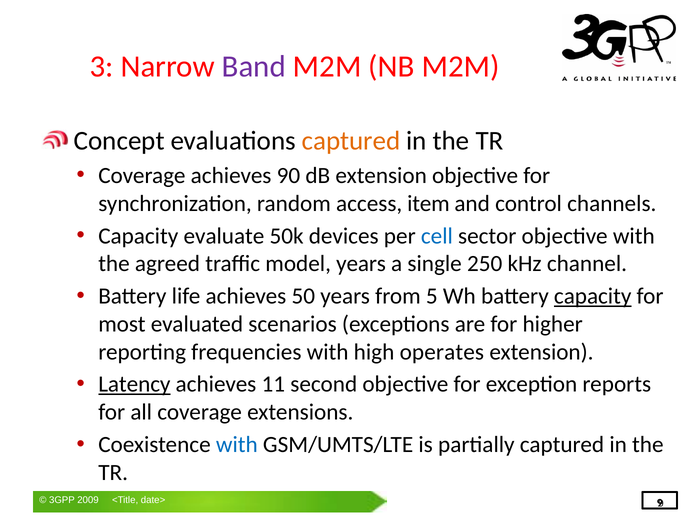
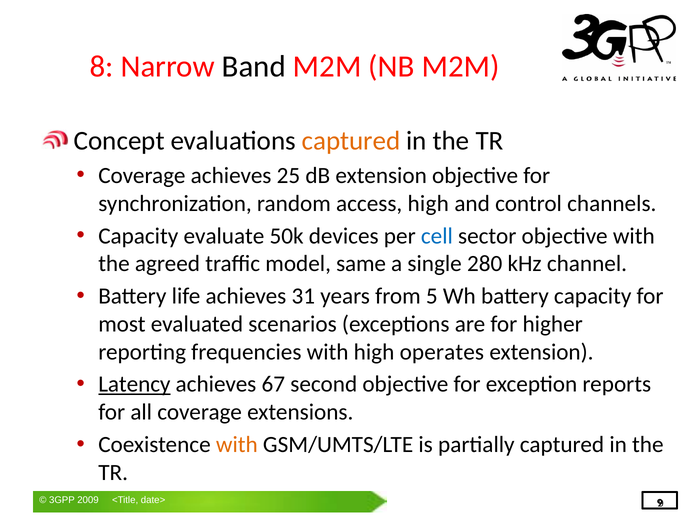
3: 3 -> 8
Band colour: purple -> black
90: 90 -> 25
access item: item -> high
model years: years -> same
250: 250 -> 280
50: 50 -> 31
capacity at (593, 296) underline: present -> none
11: 11 -> 67
with at (237, 445) colour: blue -> orange
